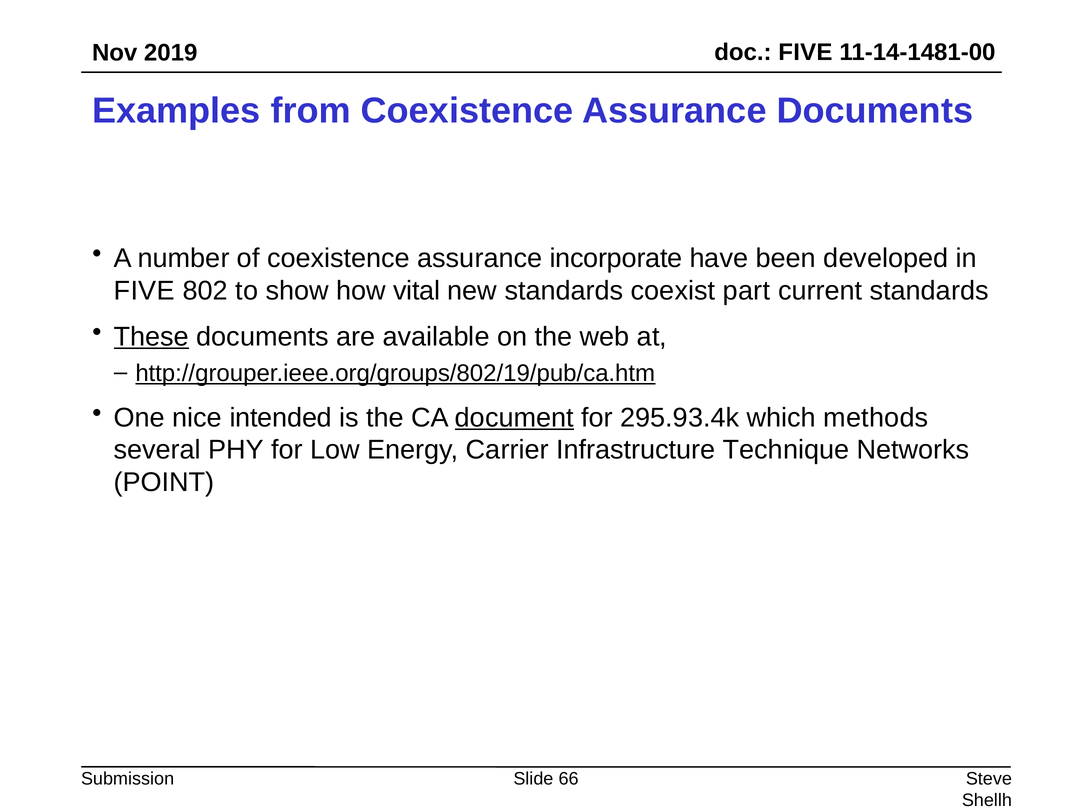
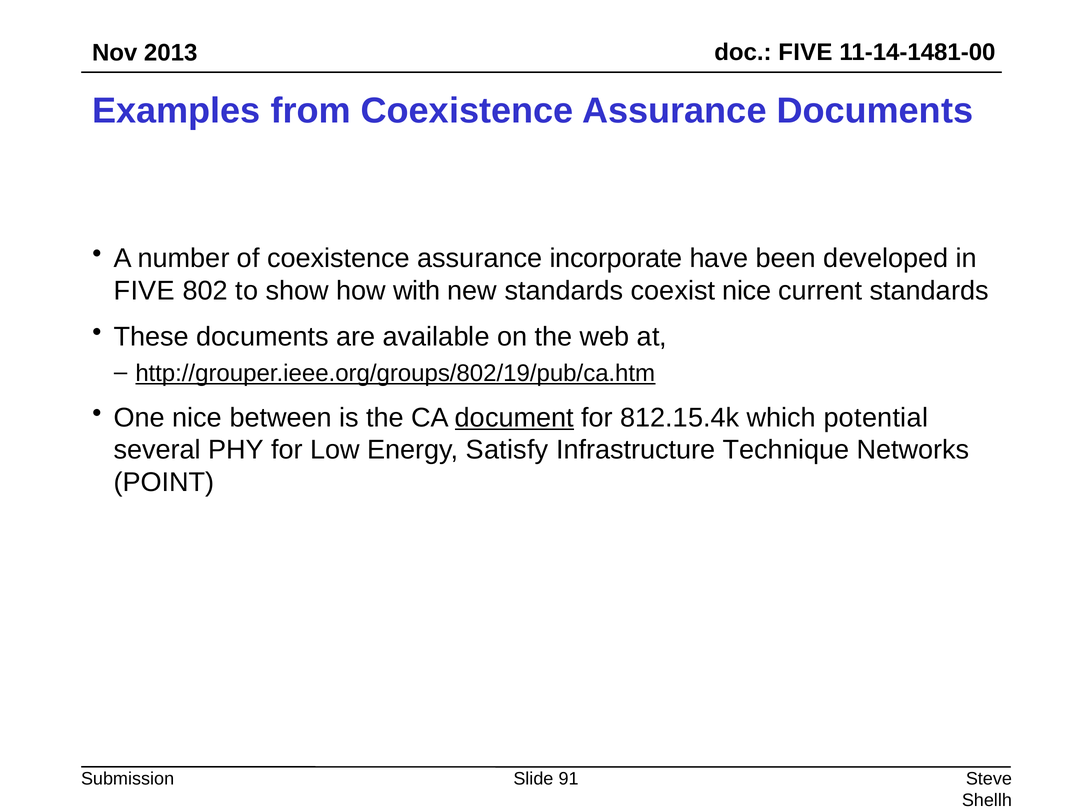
2019: 2019 -> 2013
vital: vital -> with
coexist part: part -> nice
These underline: present -> none
intended: intended -> between
295.93.4k: 295.93.4k -> 812.15.4k
methods: methods -> potential
Carrier: Carrier -> Satisfy
66: 66 -> 91
